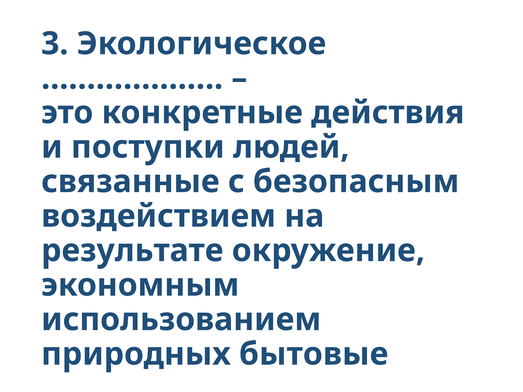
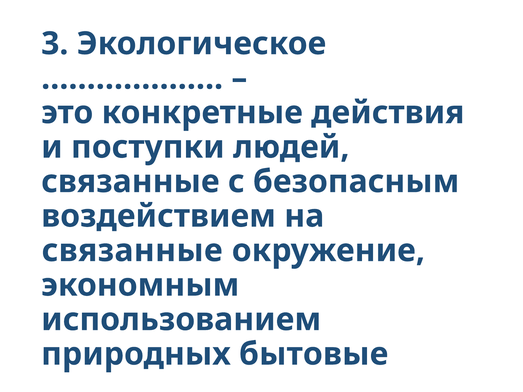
результате at (132, 251): результате -> связанные
